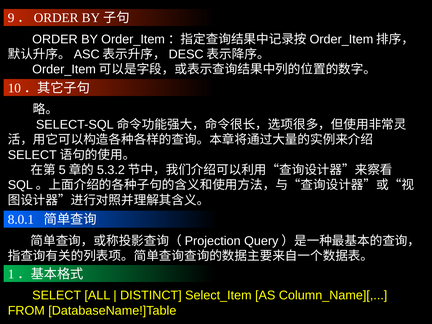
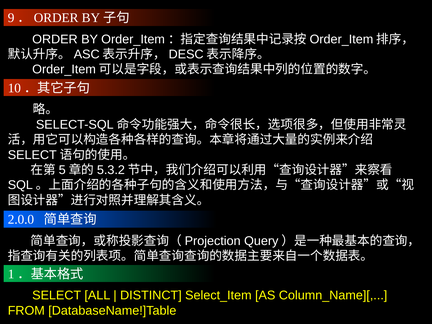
8.0.1: 8.0.1 -> 2.0.0
